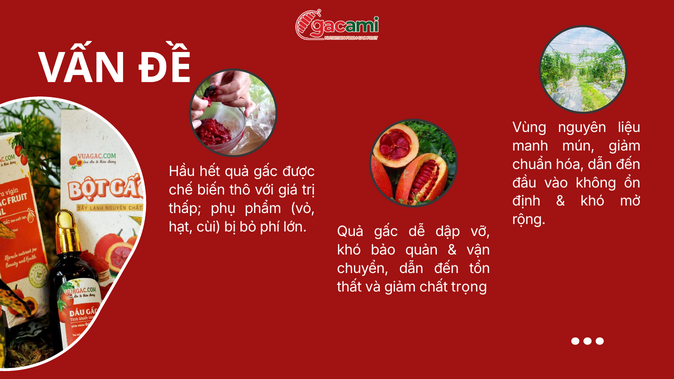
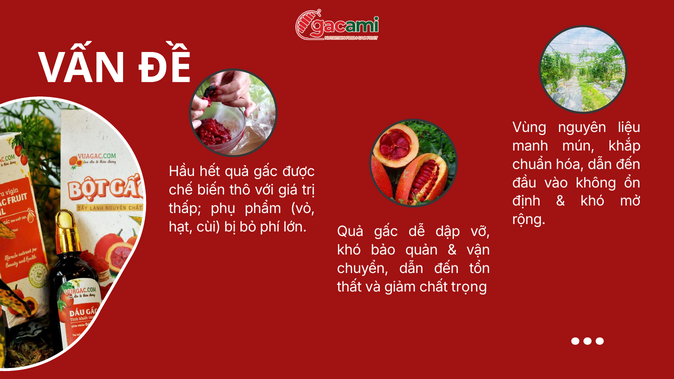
mún giảm: giảm -> khắp
